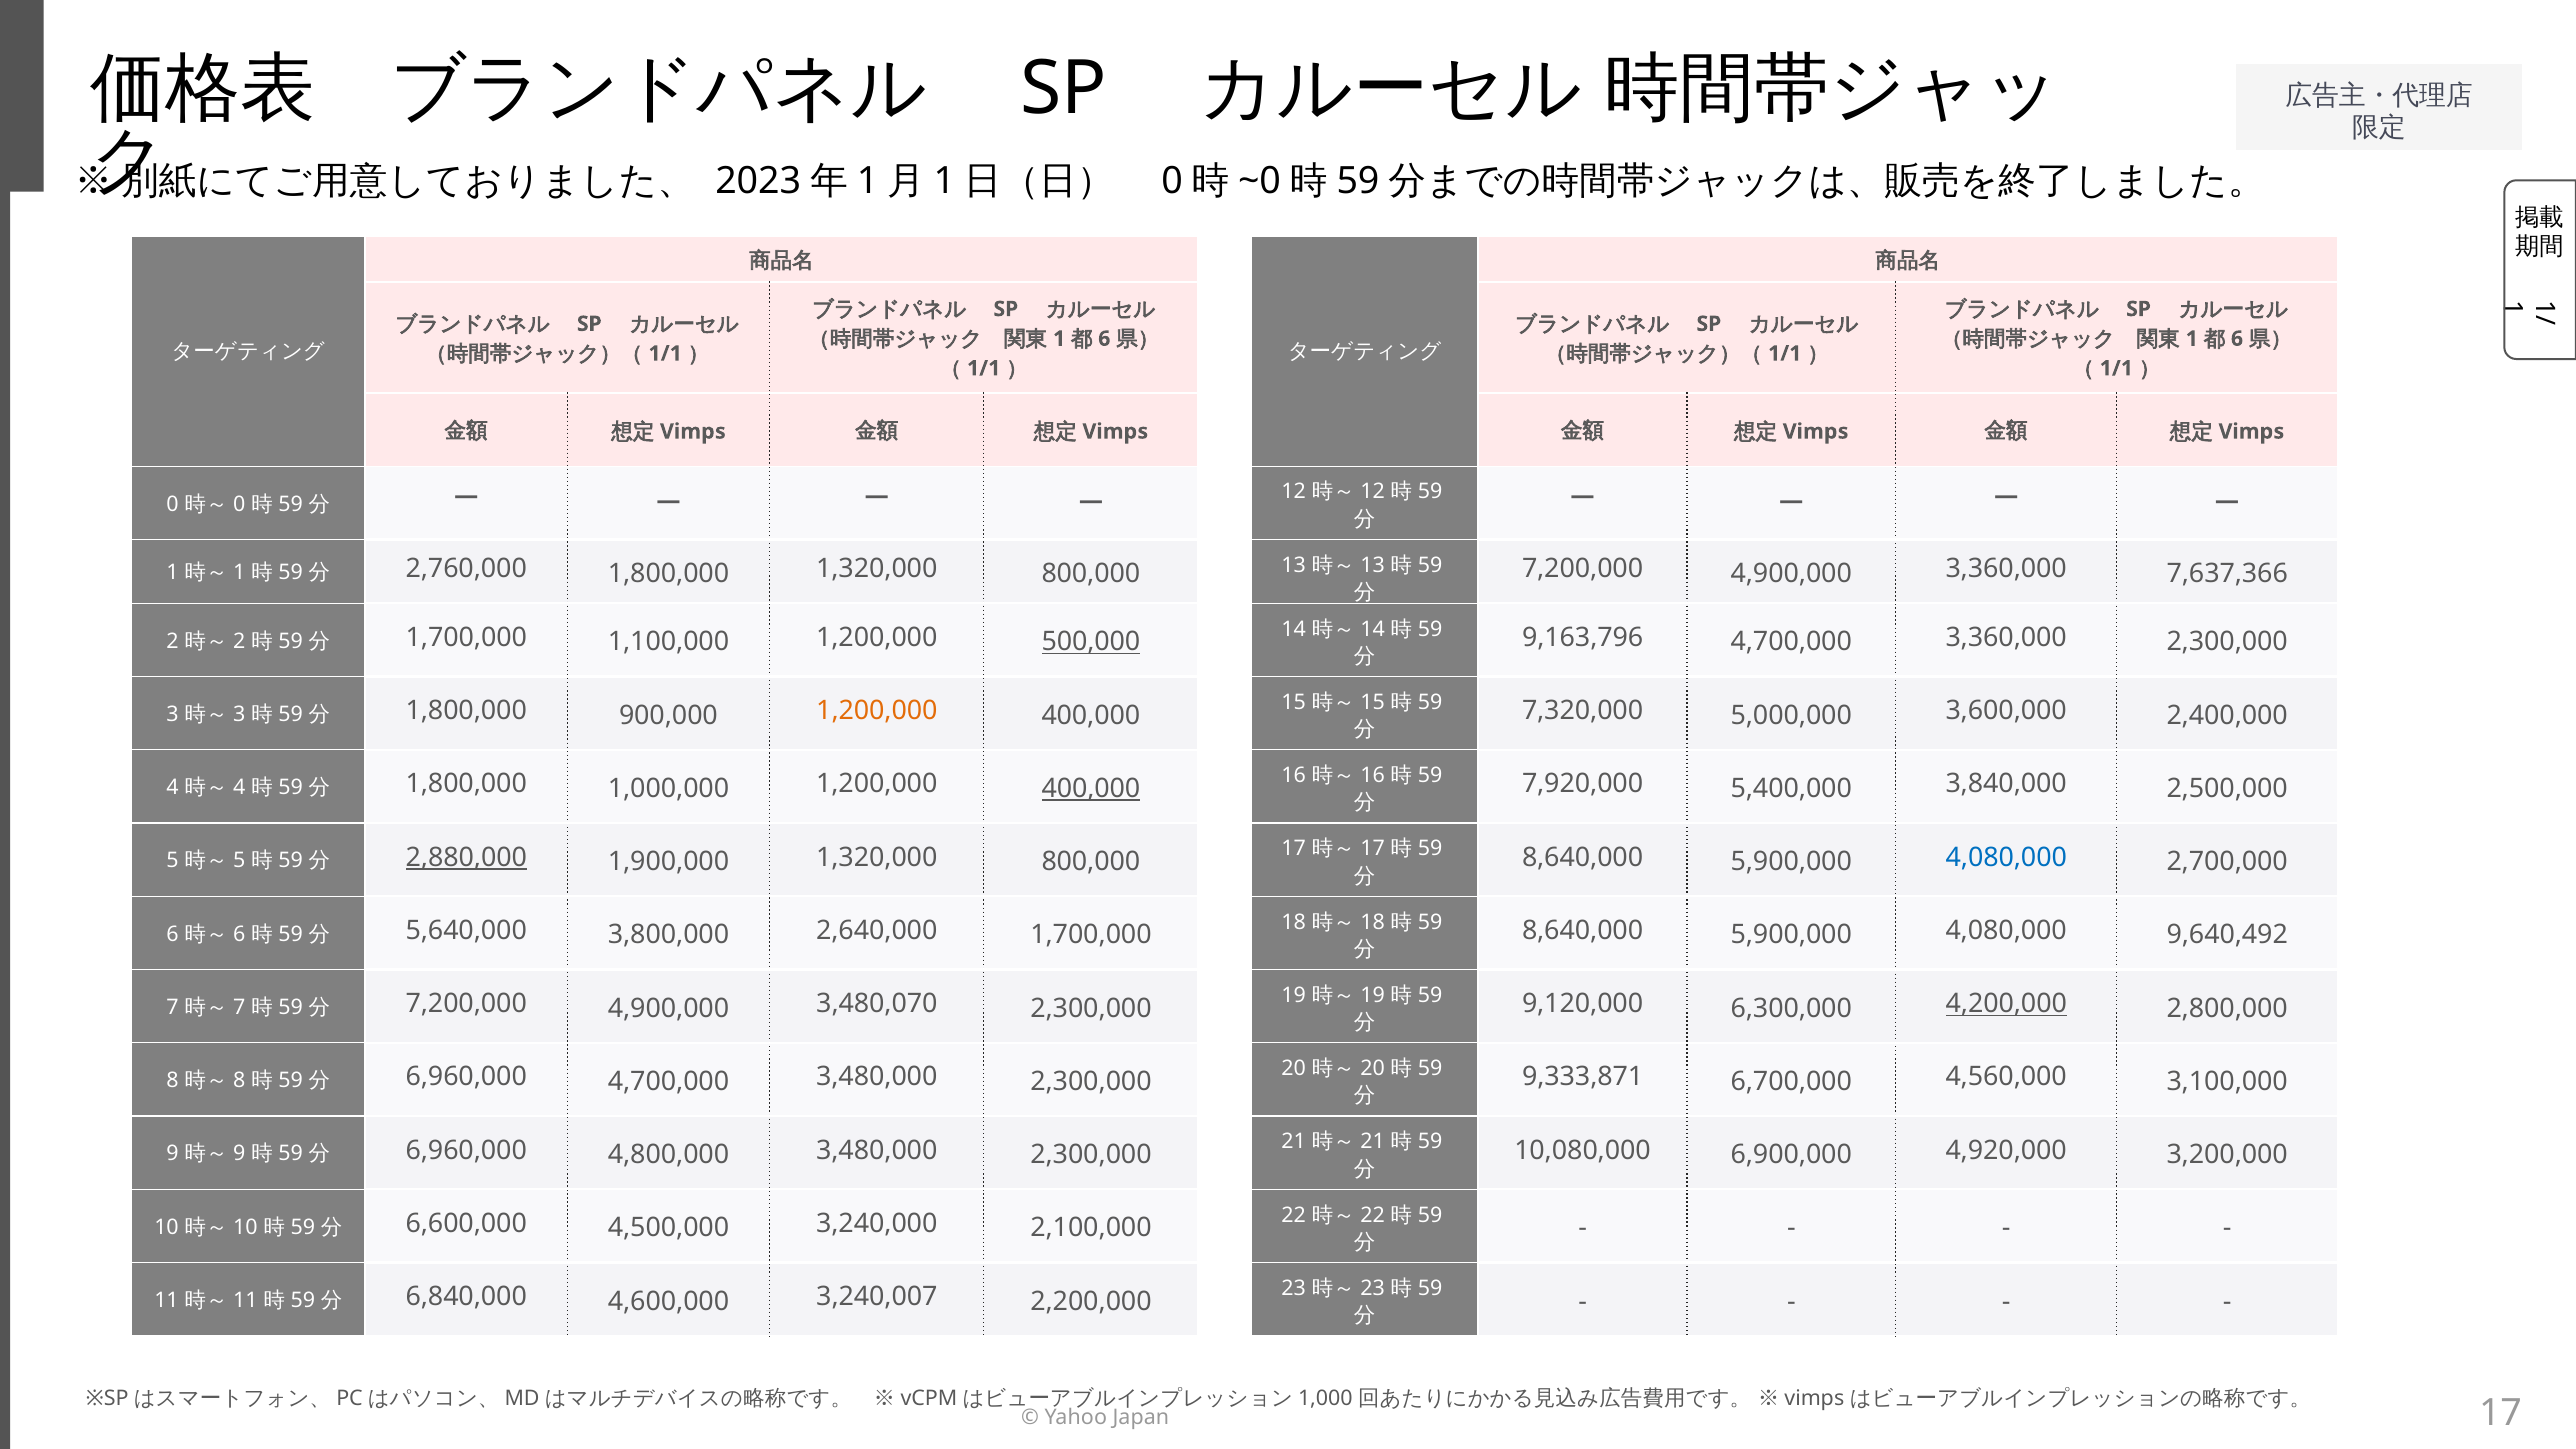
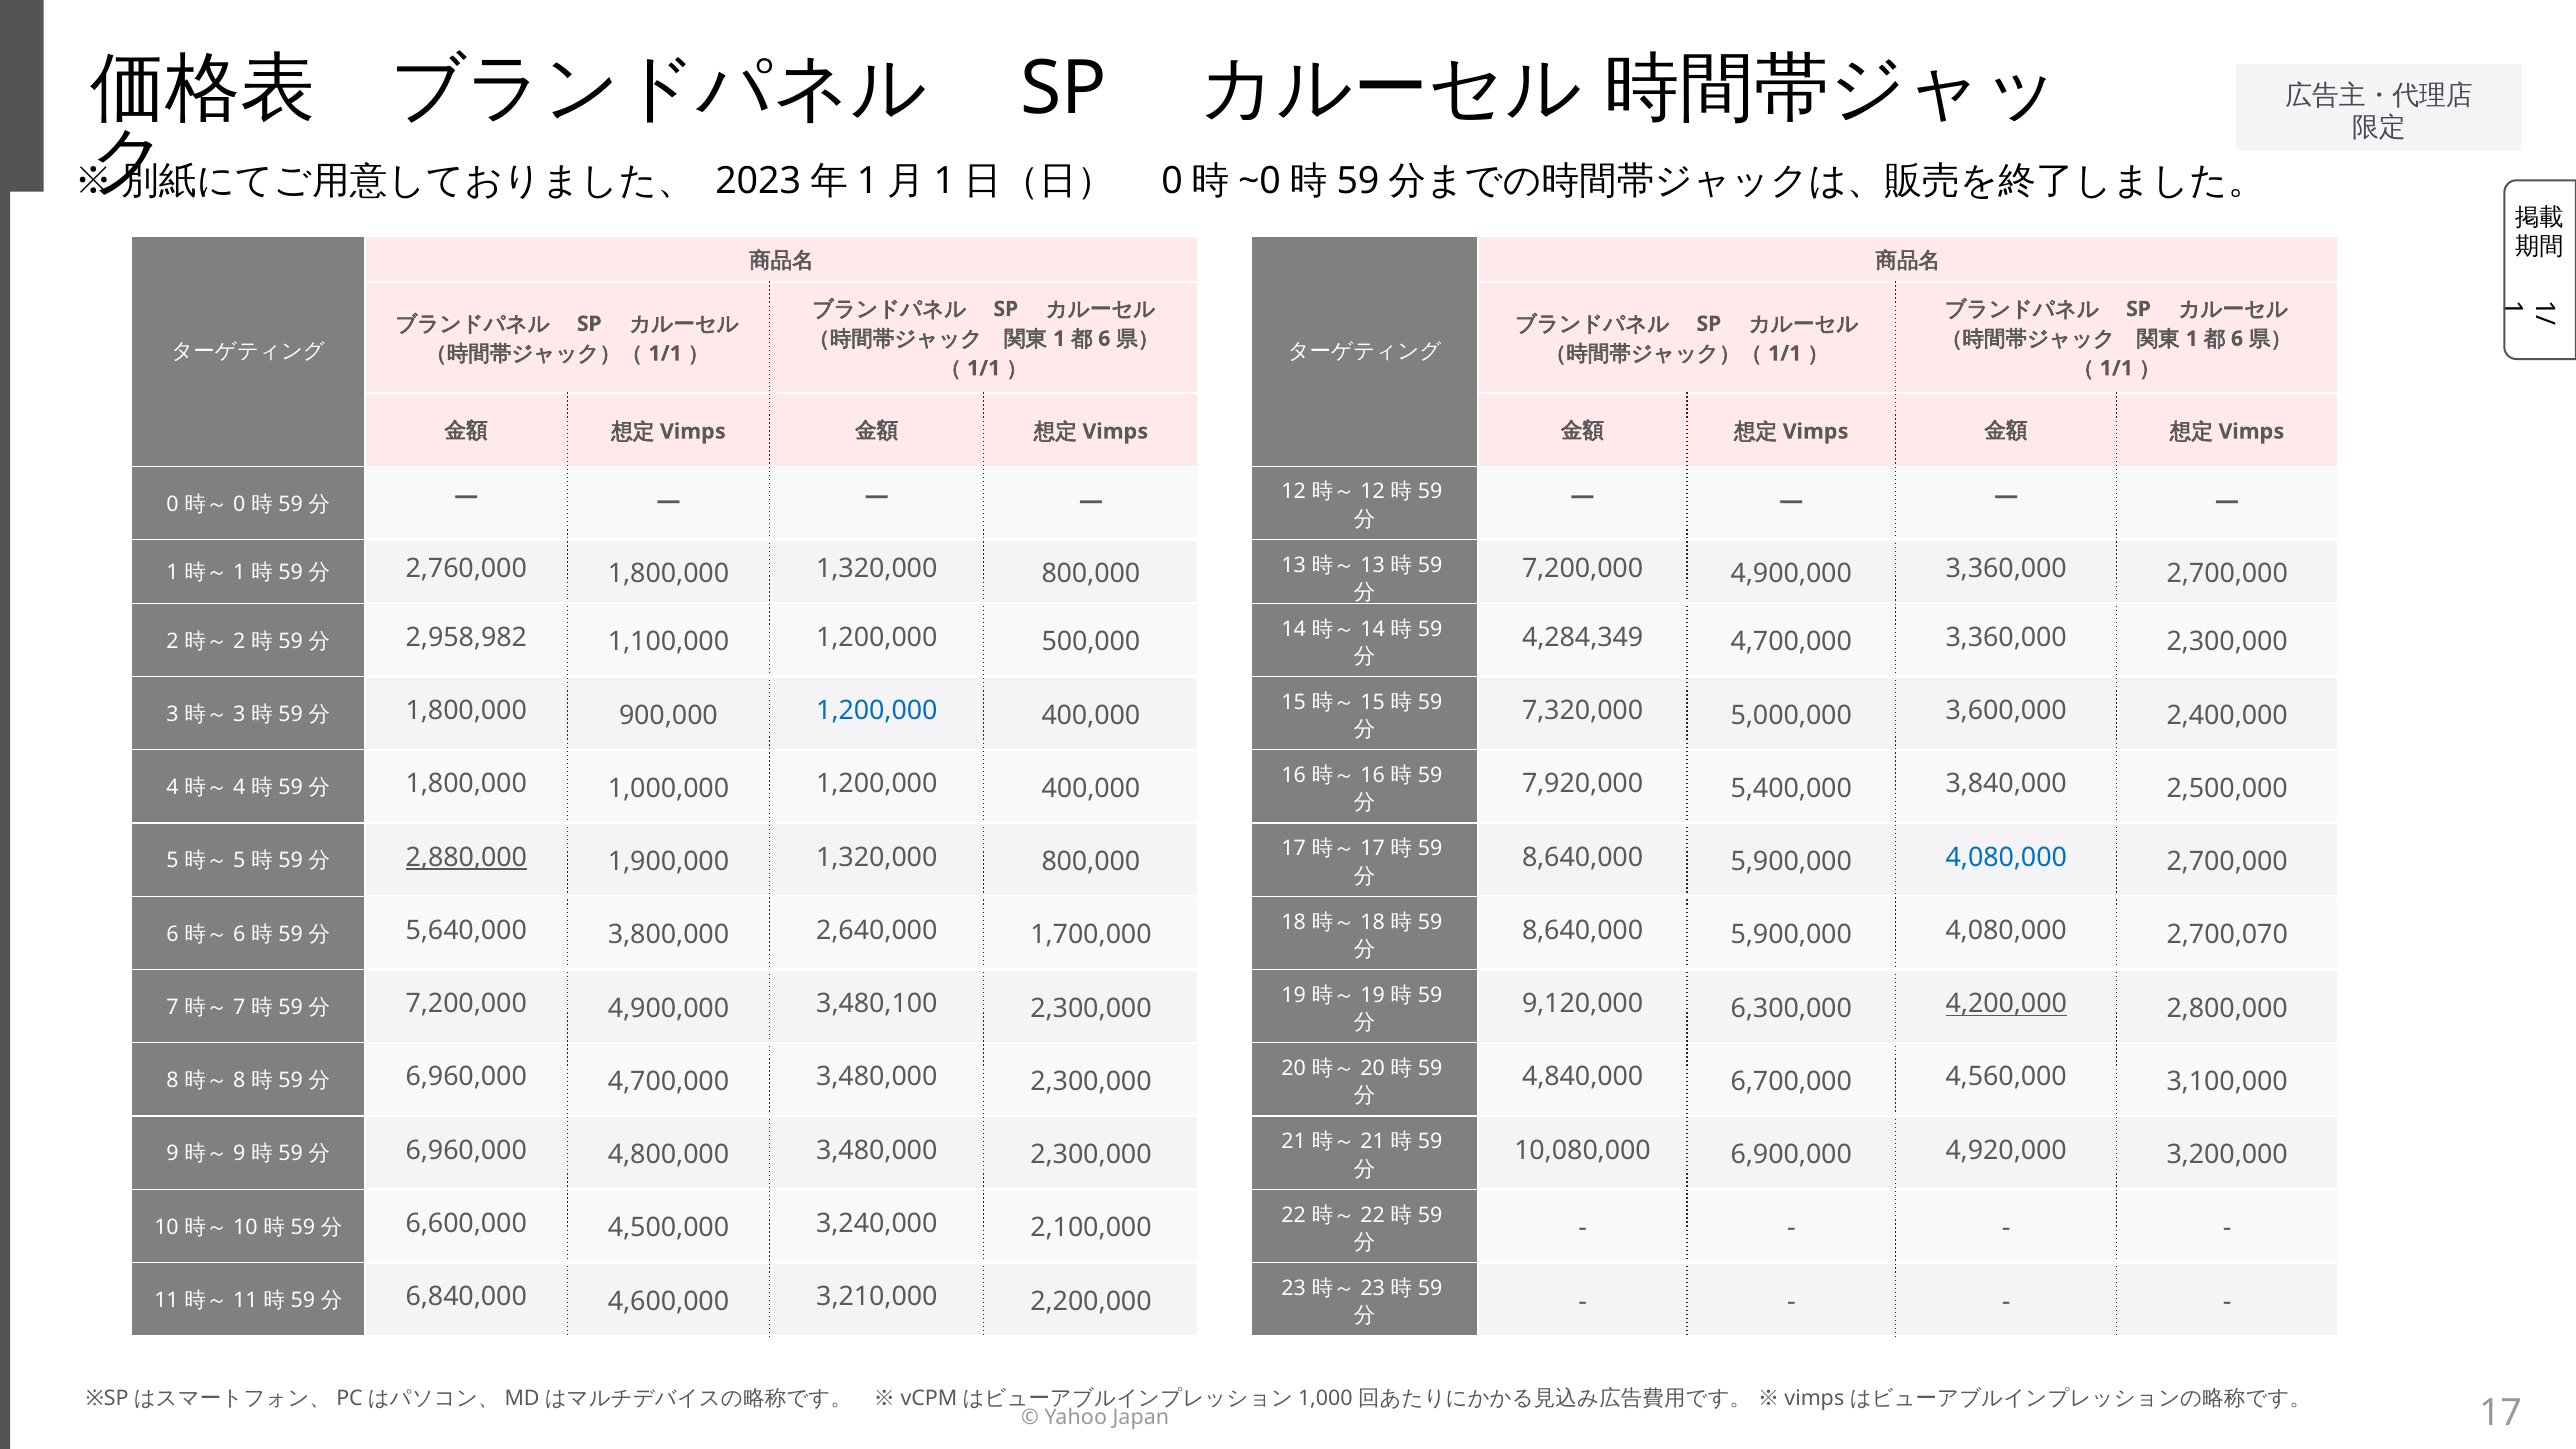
3,360,000 7,637,366: 7,637,366 -> 2,700,000
9,163,796: 9,163,796 -> 4,284,349
1,700,000 at (466, 638): 1,700,000 -> 2,958,982
500,000 underline: present -> none
1,200,000 at (877, 711) colour: orange -> blue
400,000 at (1091, 789) underline: present -> none
9,640,492: 9,640,492 -> 2,700,070
3,480,070: 3,480,070 -> 3,480,100
9,333,871: 9,333,871 -> 4,840,000
3,240,007: 3,240,007 -> 3,210,000
